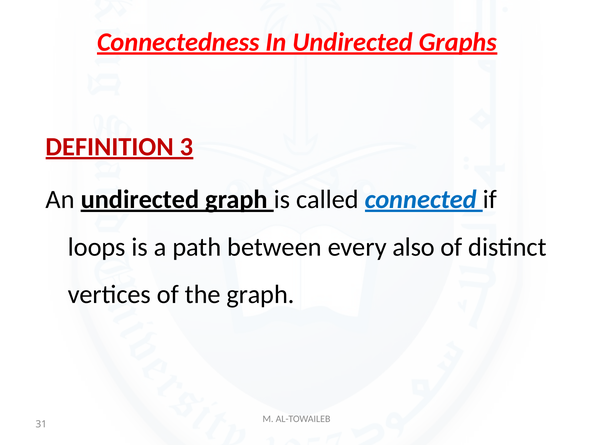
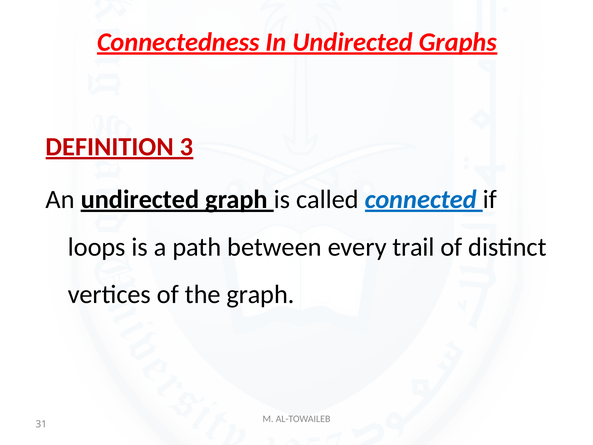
also: also -> trail
